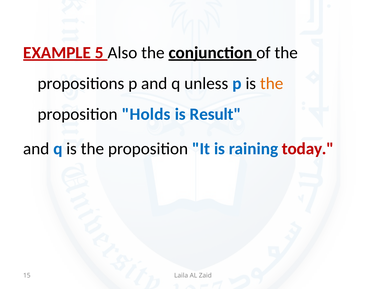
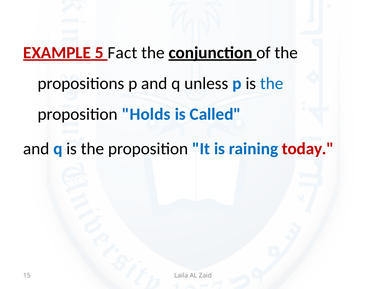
Also: Also -> Fact
the at (272, 84) colour: orange -> blue
Result: Result -> Called
